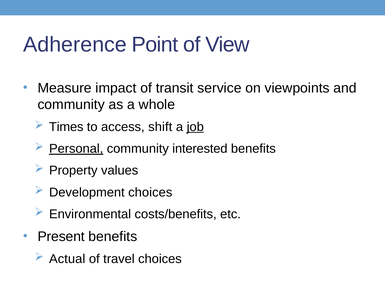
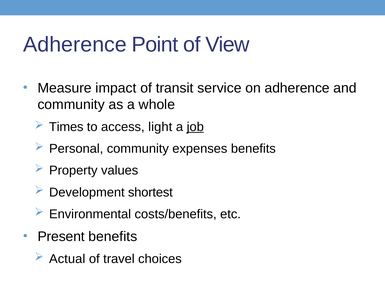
on viewpoints: viewpoints -> adherence
shift: shift -> light
Personal underline: present -> none
interested: interested -> expenses
Development choices: choices -> shortest
